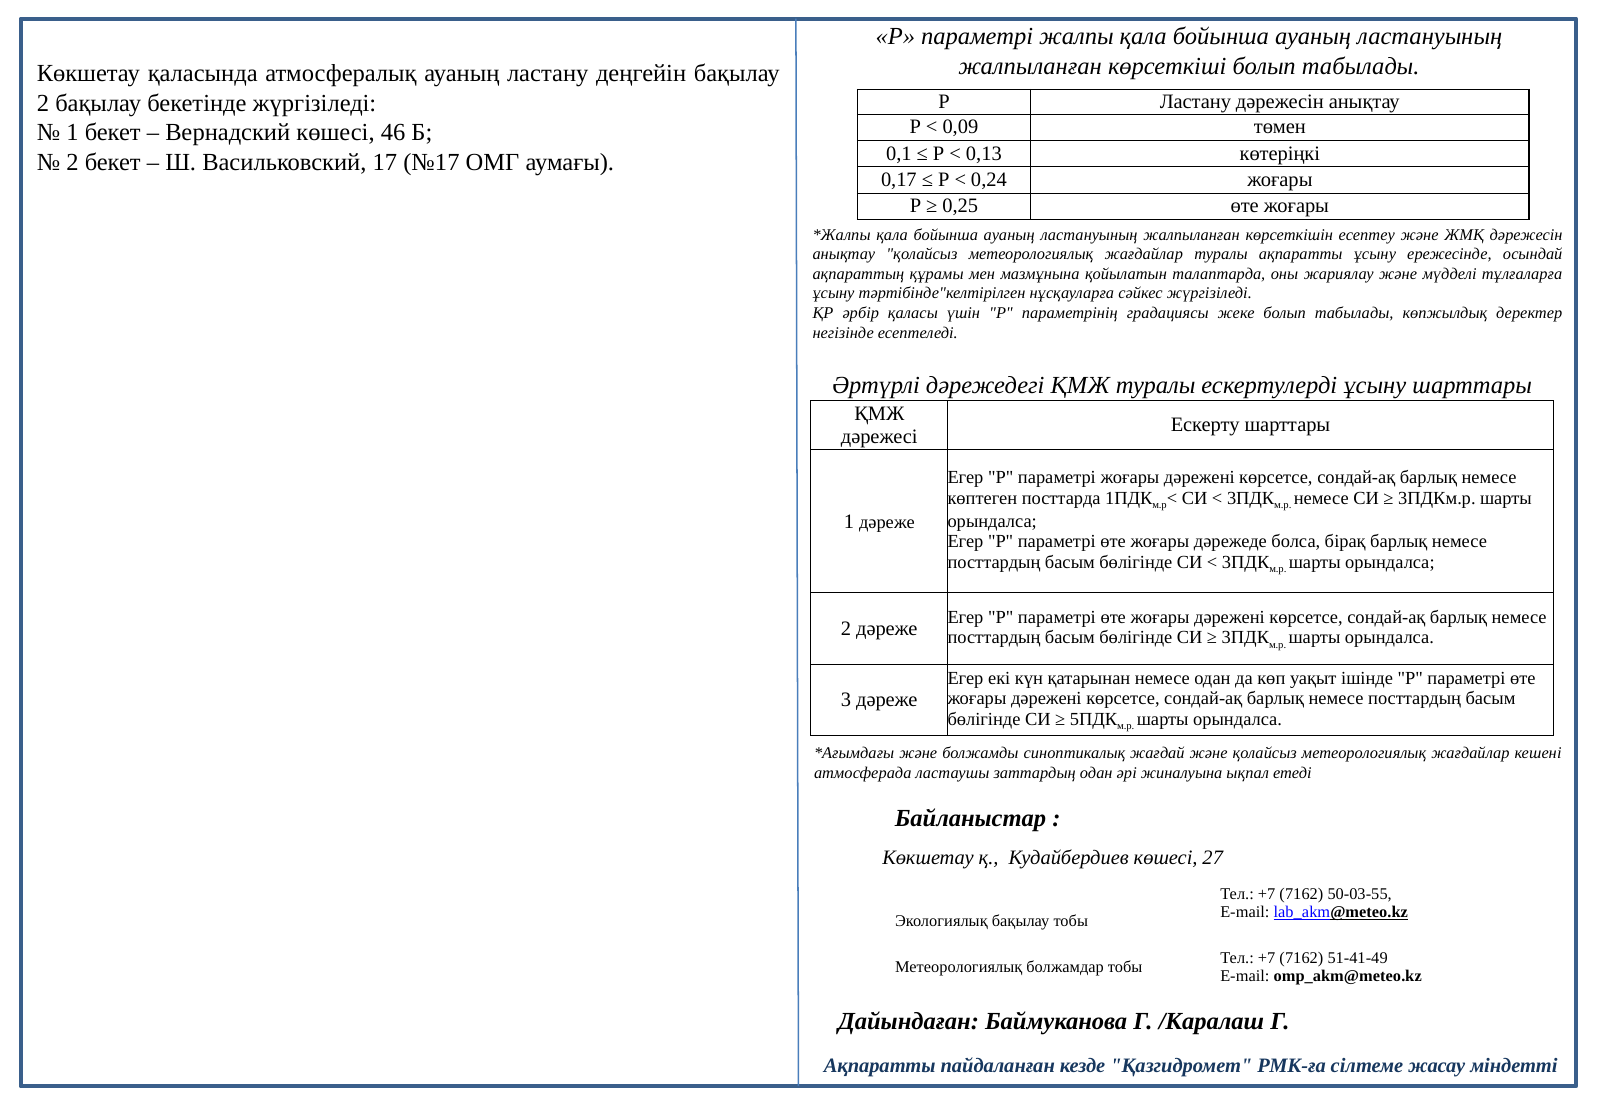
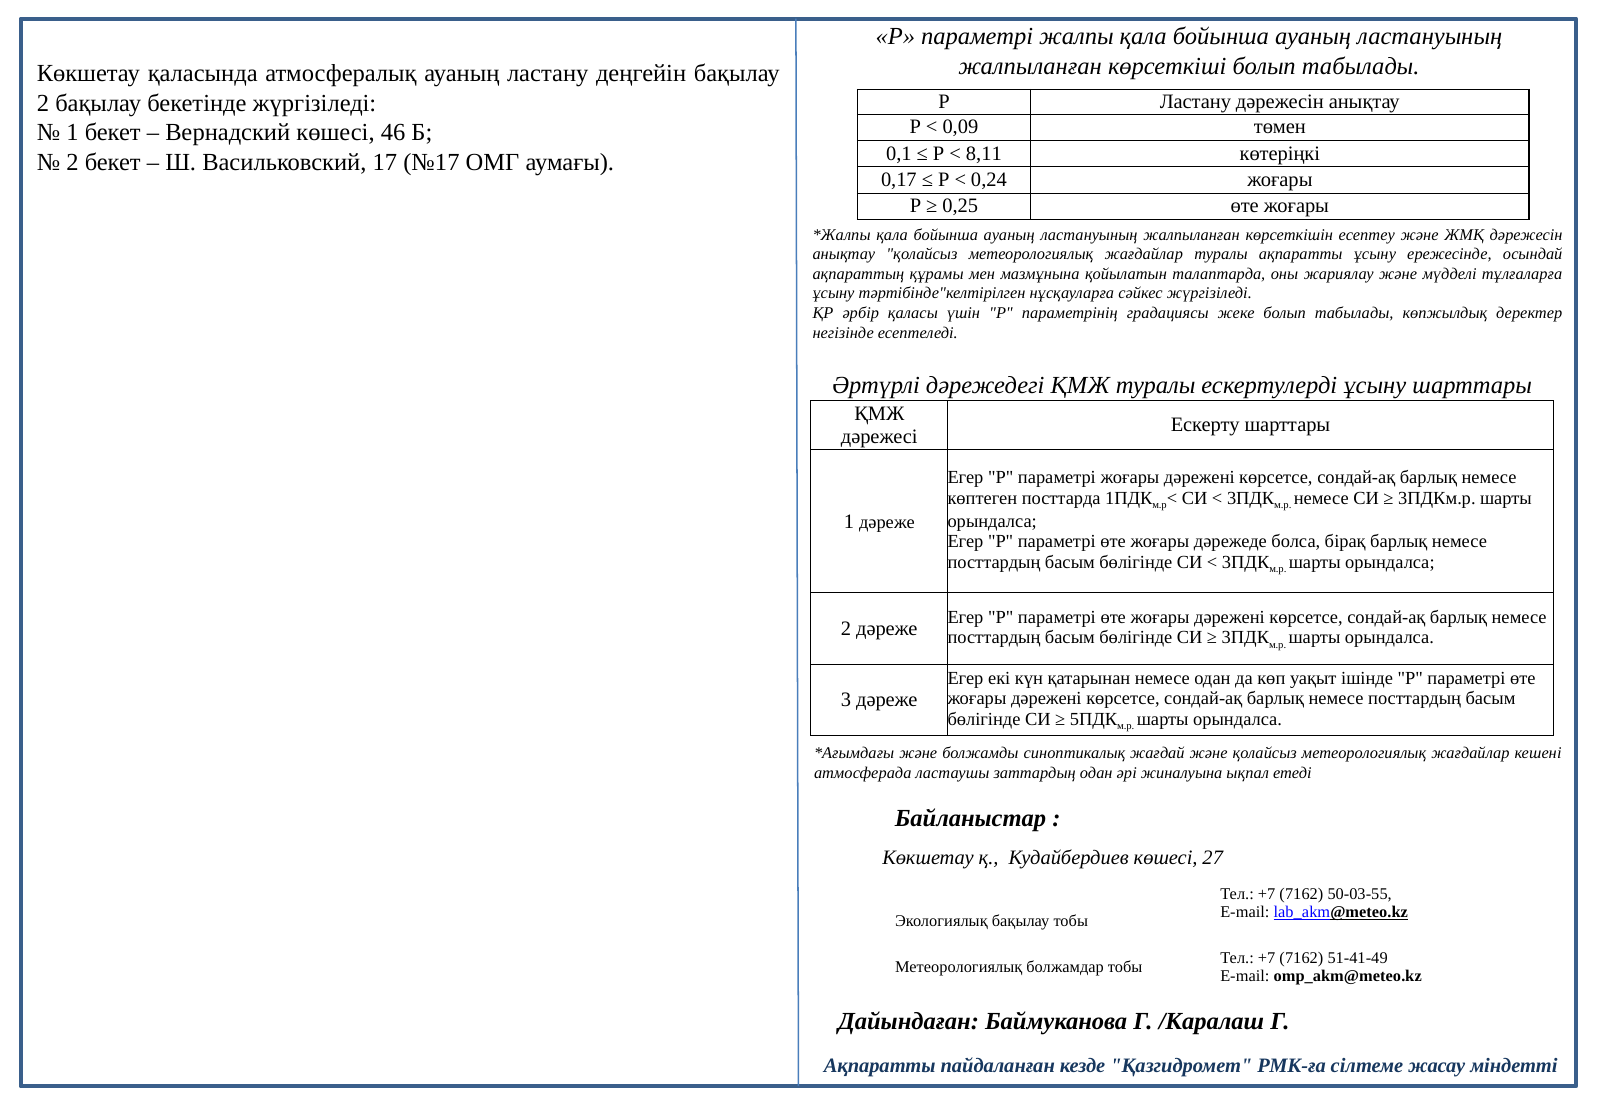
0,13: 0,13 -> 8,11
